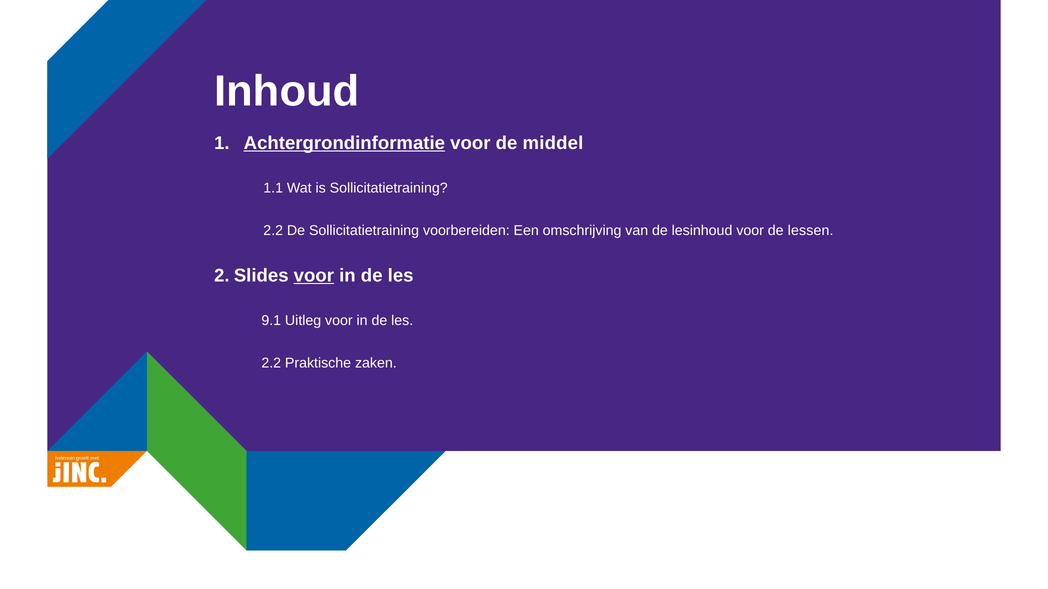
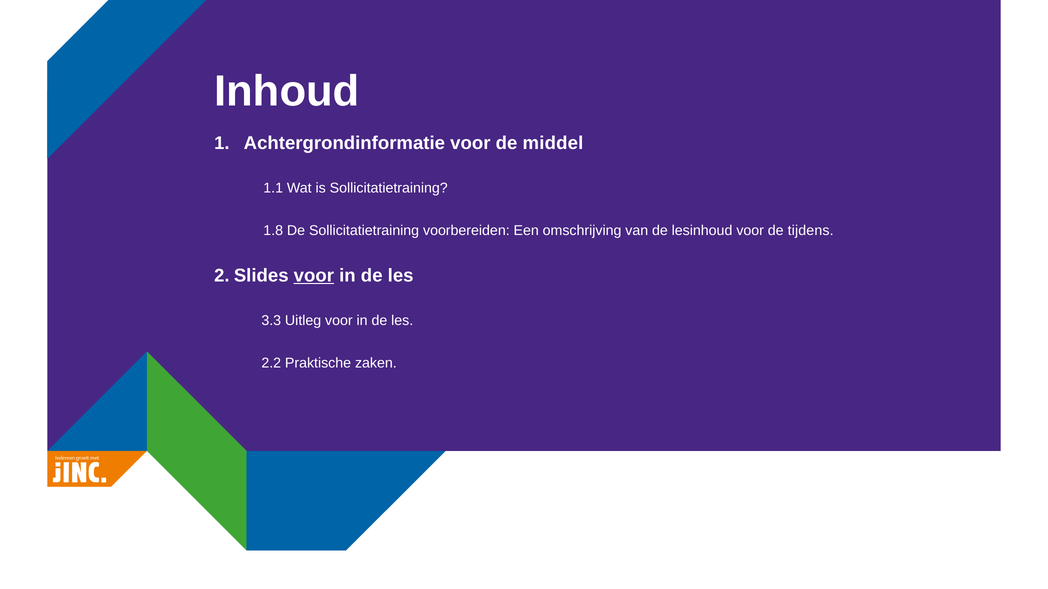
Achtergrondinformatie underline: present -> none
2.2 at (273, 231): 2.2 -> 1.8
lessen: lessen -> tijdens
9.1: 9.1 -> 3.3
